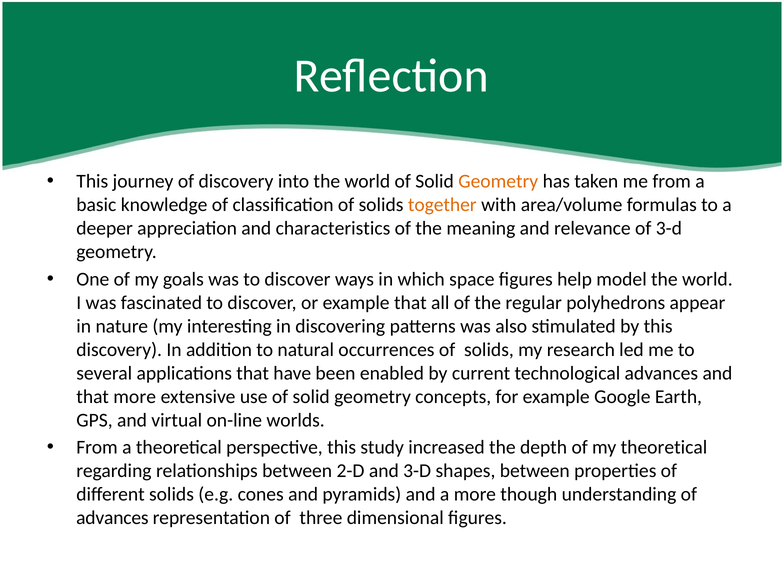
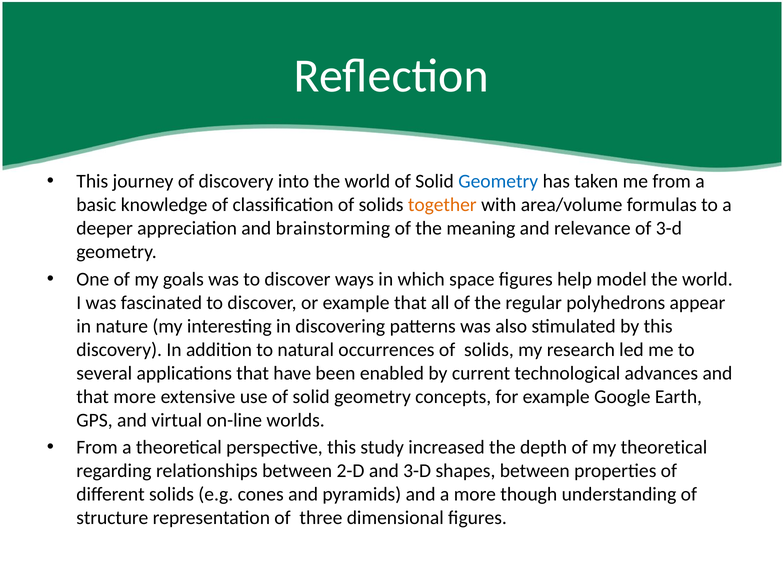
Geometry at (498, 181) colour: orange -> blue
characteristics: characteristics -> brainstorming
advances at (112, 518): advances -> structure
